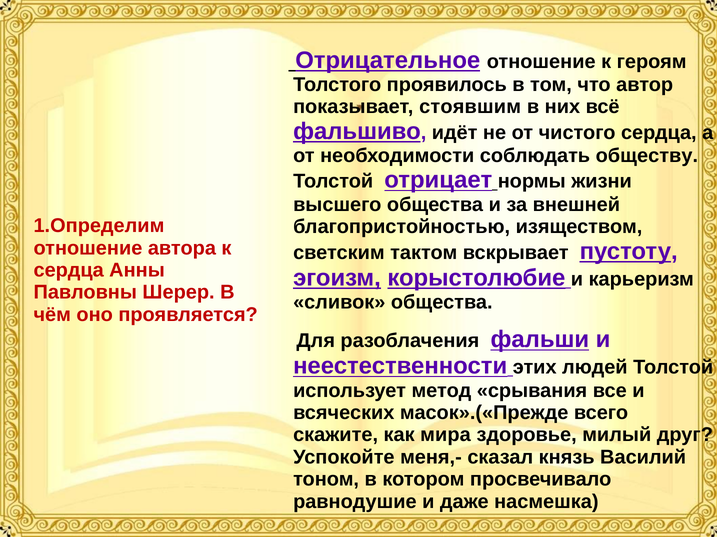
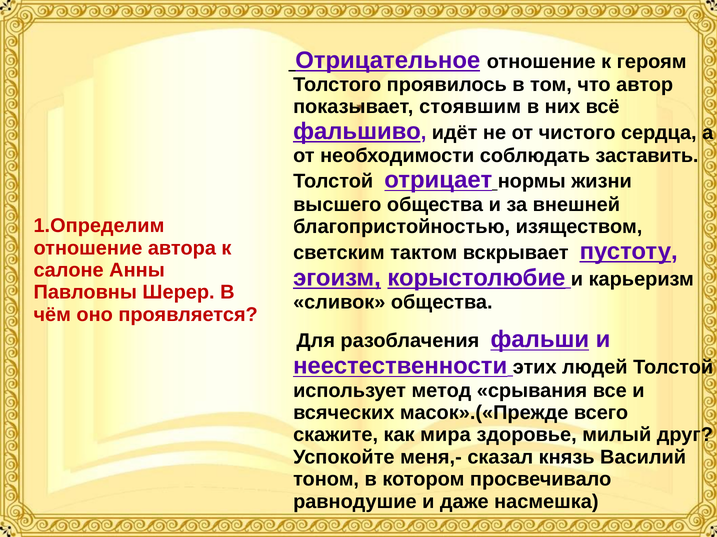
обществу: обществу -> заставить
сердца at (69, 271): сердца -> салоне
